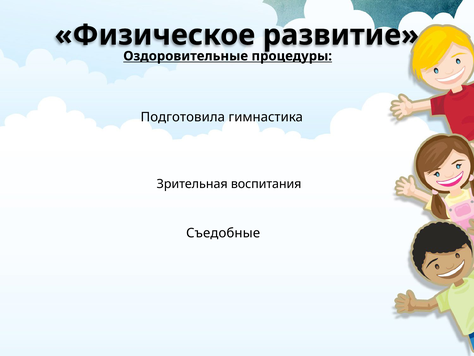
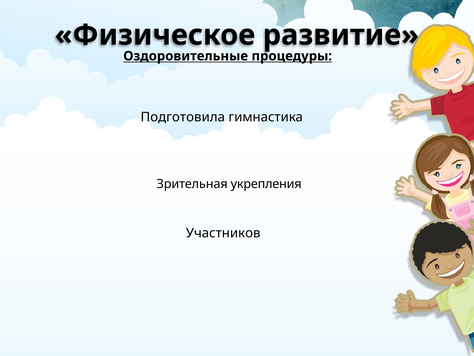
воспитания: воспитания -> укрепления
Съедобные: Съедобные -> Участников
